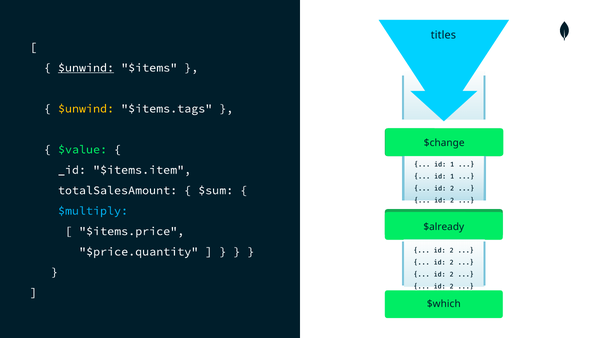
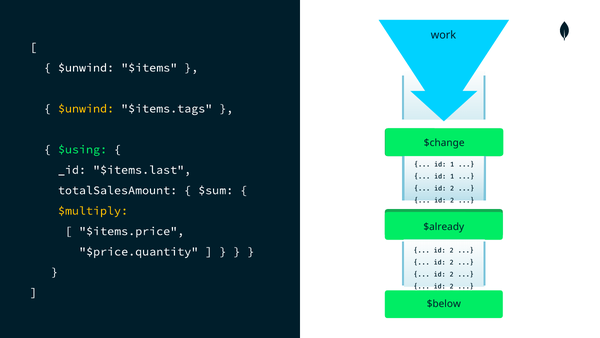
titles: titles -> work
$unwind at (86, 68) underline: present -> none
$value: $value -> $using
$items.item: $items.item -> $items.last
$multiply colour: light blue -> yellow
$which: $which -> $below
